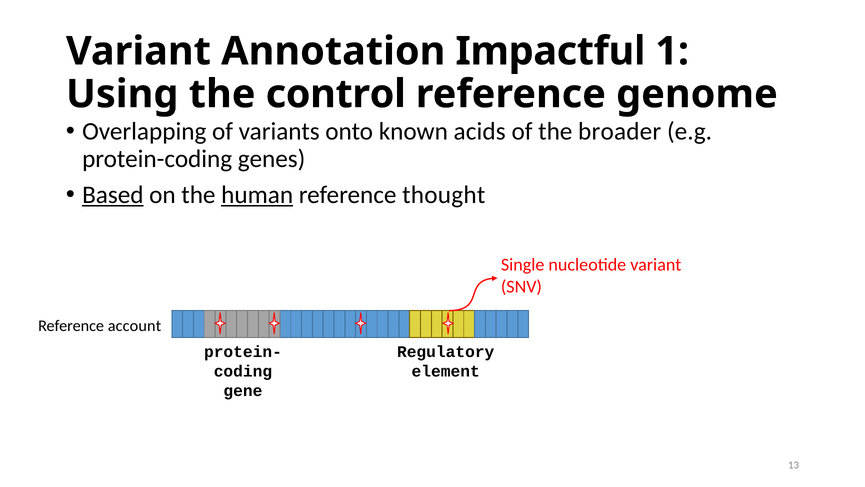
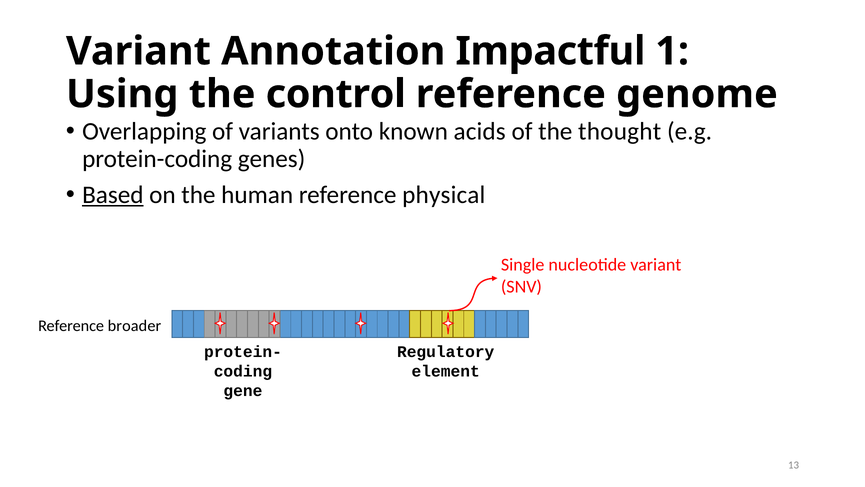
broader: broader -> thought
human underline: present -> none
thought: thought -> physical
account: account -> broader
